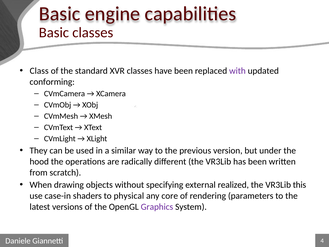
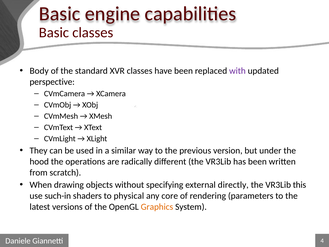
Class: Class -> Body
conforming: conforming -> perspective
realized: realized -> directly
case-in: case-in -> such-in
Graphics colour: purple -> orange
